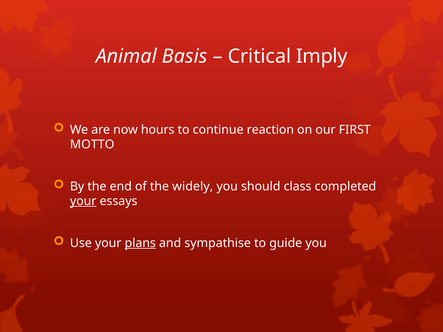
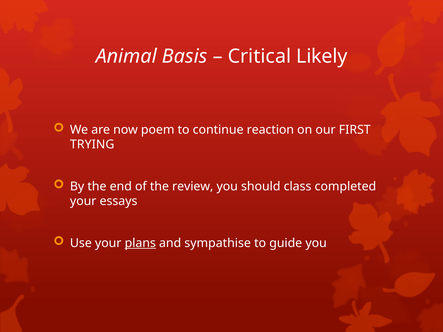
Imply: Imply -> Likely
hours: hours -> poem
MOTTO: MOTTO -> TRYING
widely: widely -> review
your at (83, 201) underline: present -> none
